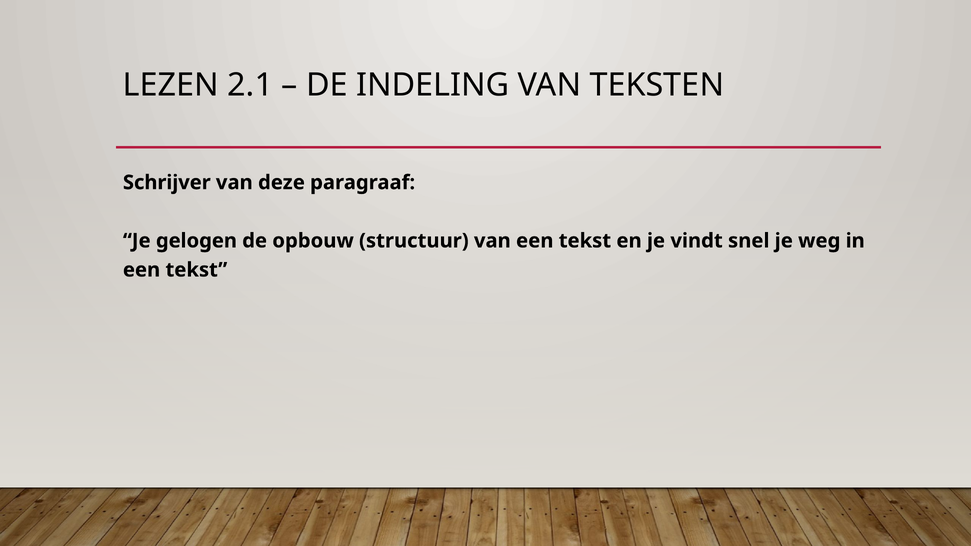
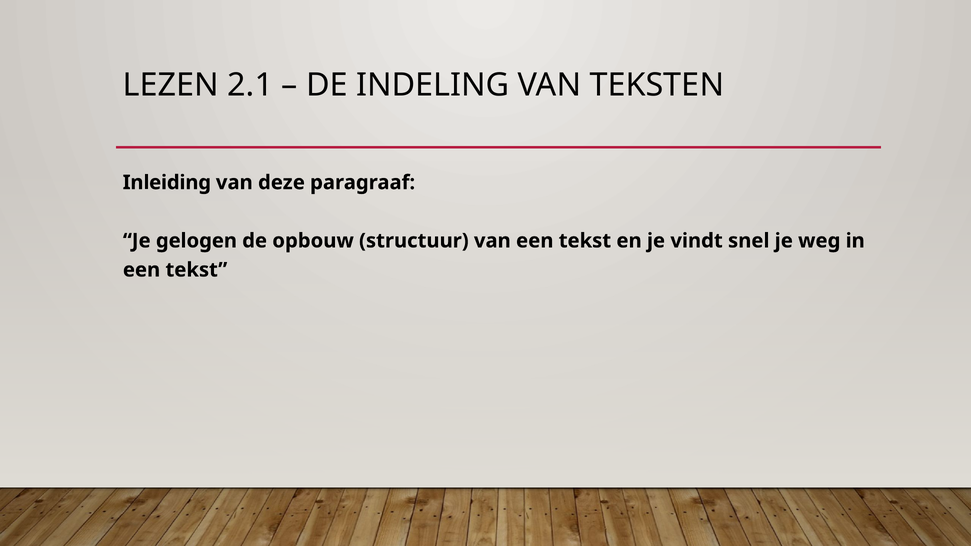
Schrijver: Schrijver -> Inleiding
